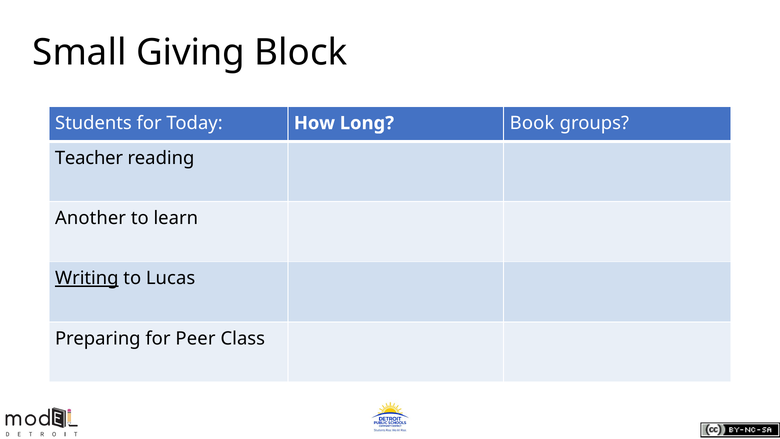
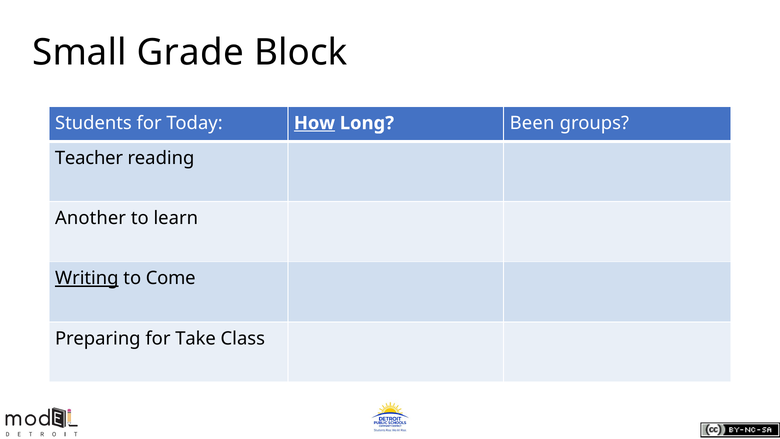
Giving: Giving -> Grade
How underline: none -> present
Book: Book -> Been
Lucas: Lucas -> Come
Peer: Peer -> Take
